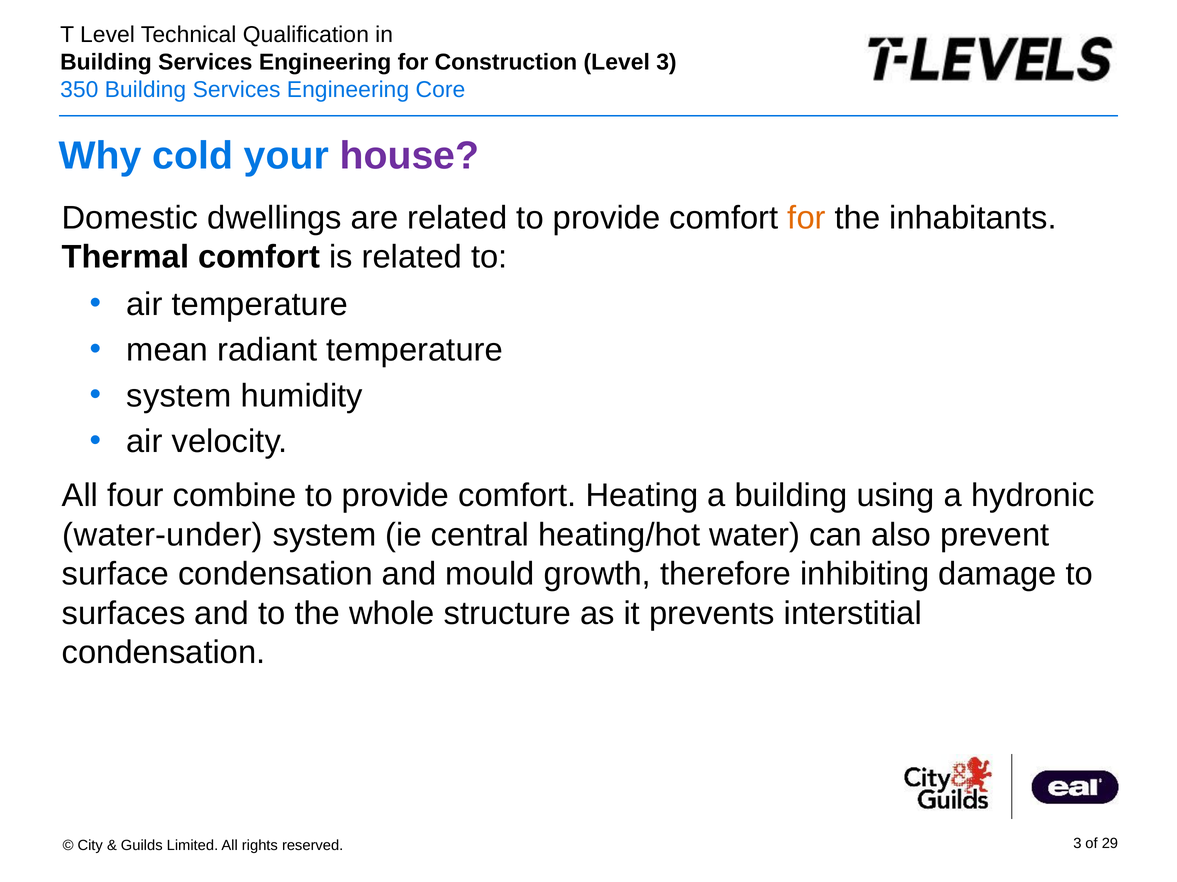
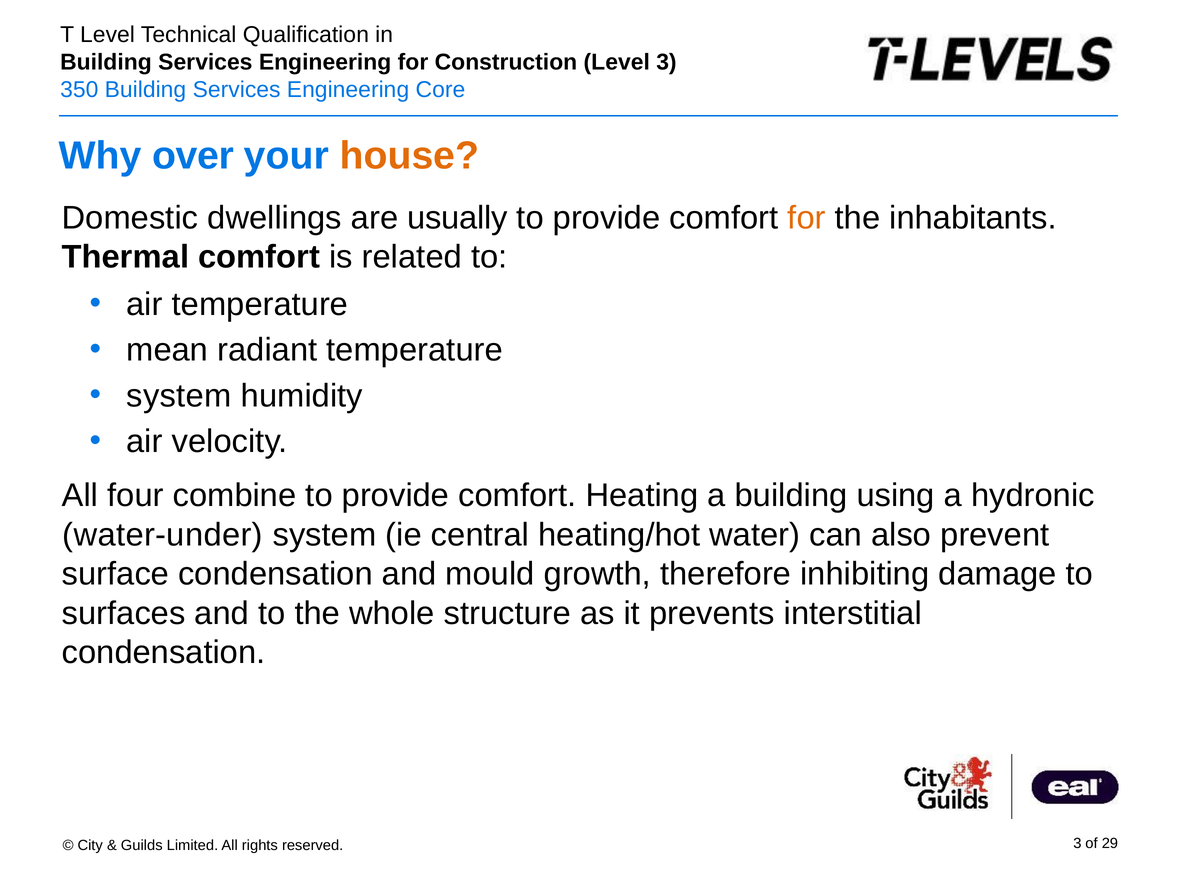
cold: cold -> over
house colour: purple -> orange
are related: related -> usually
